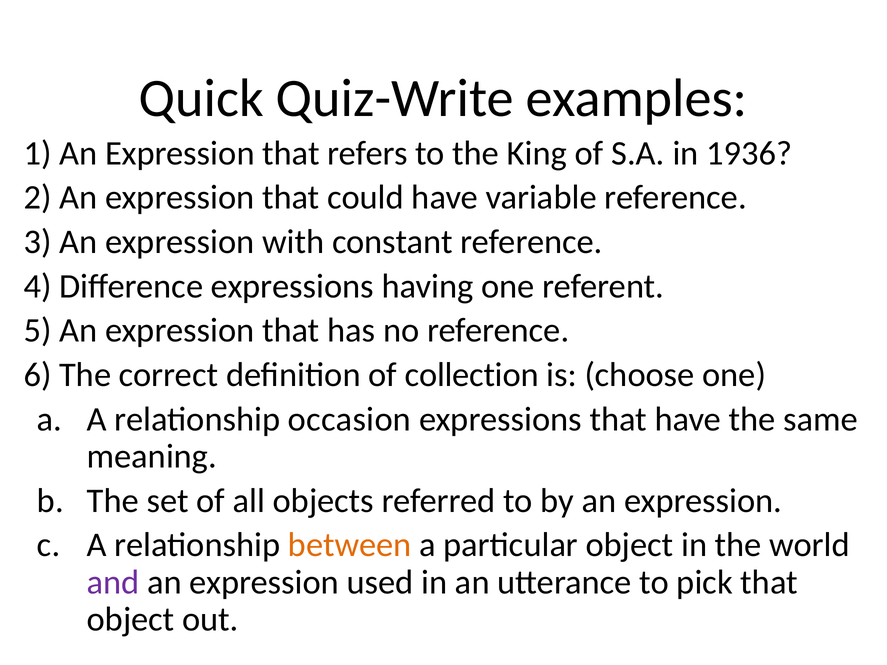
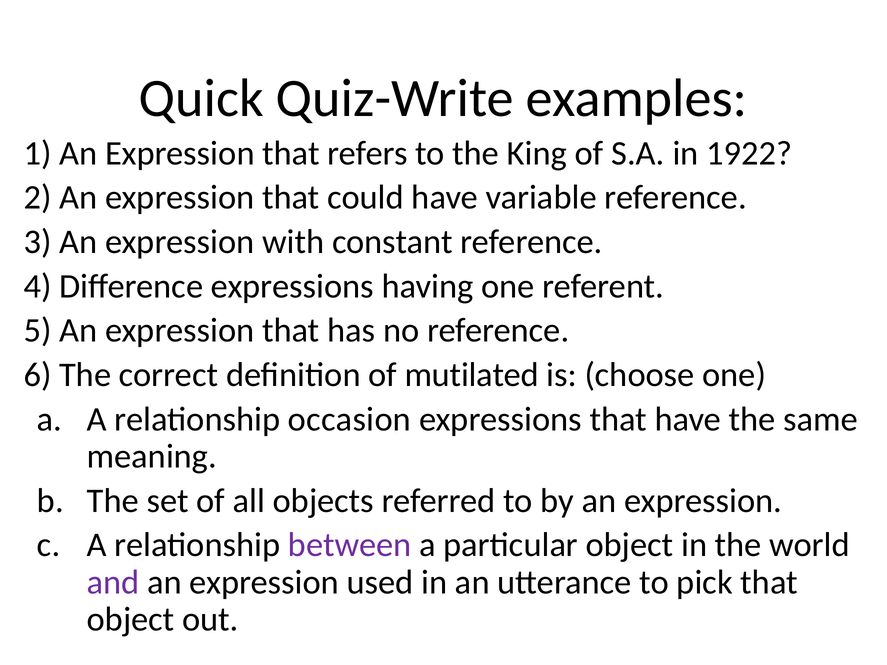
1936: 1936 -> 1922
collection: collection -> mutilated
between colour: orange -> purple
